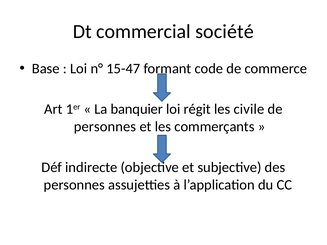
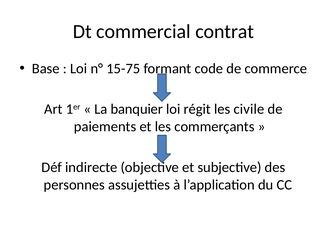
société: société -> contrat
15-47: 15-47 -> 15-75
personnes at (105, 127): personnes -> paiements
